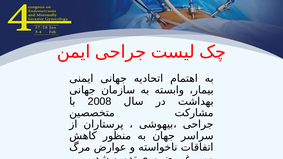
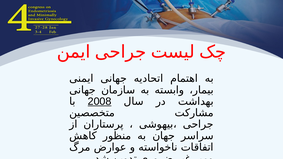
2008 underline: none -> present
